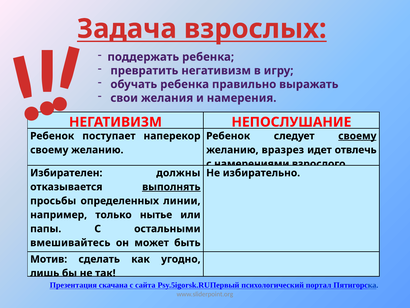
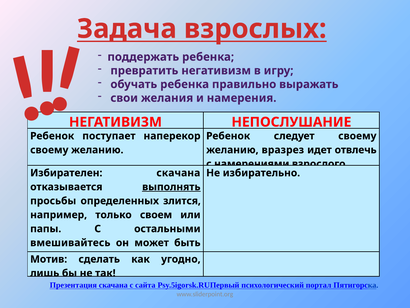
своему at (357, 136) underline: present -> none
Избирателен должны: должны -> скачана
линии: линии -> злится
нытье: нытье -> своем
